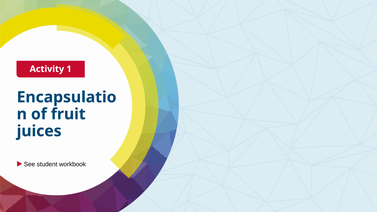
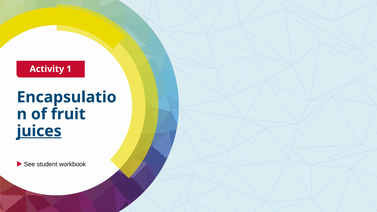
juices underline: none -> present
